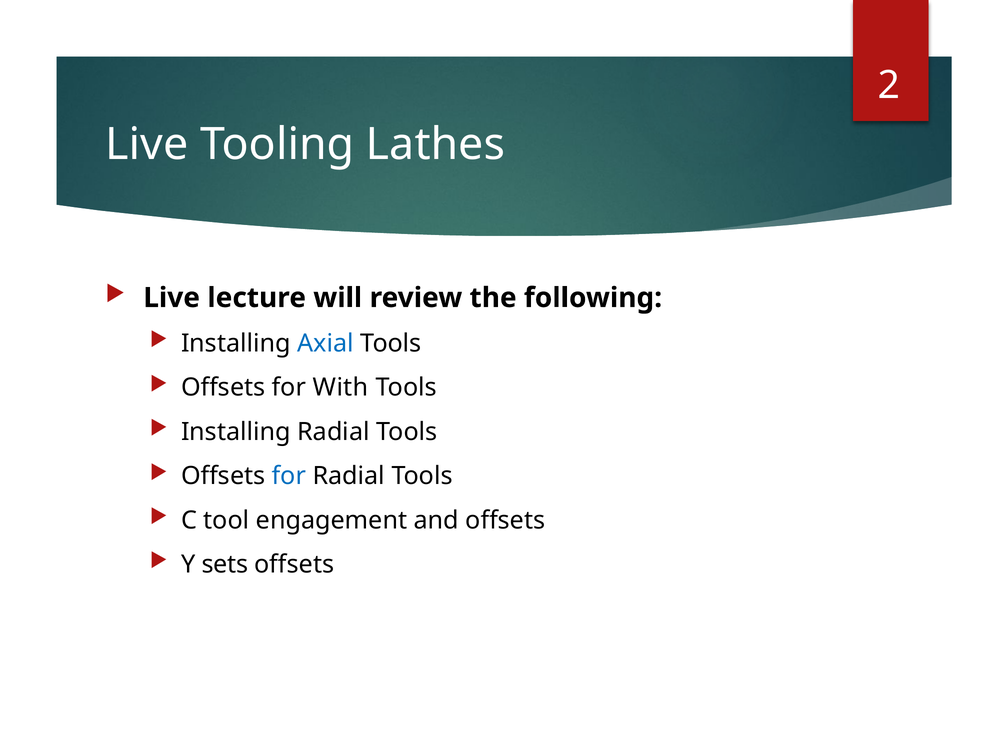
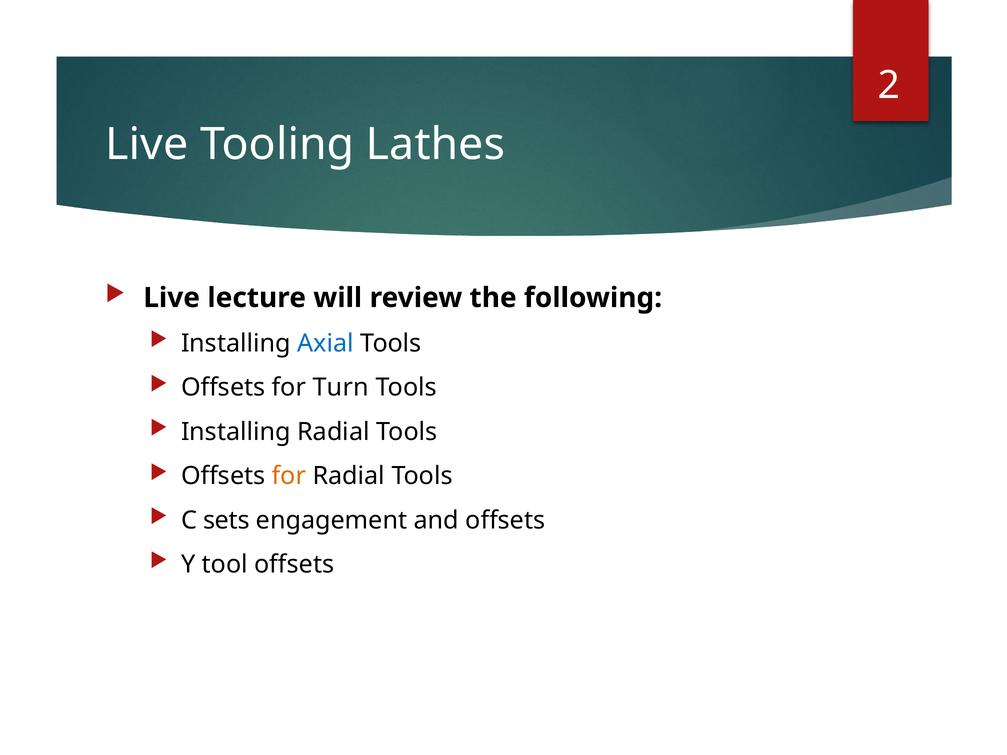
With: With -> Turn
for at (289, 476) colour: blue -> orange
tool: tool -> sets
sets: sets -> tool
